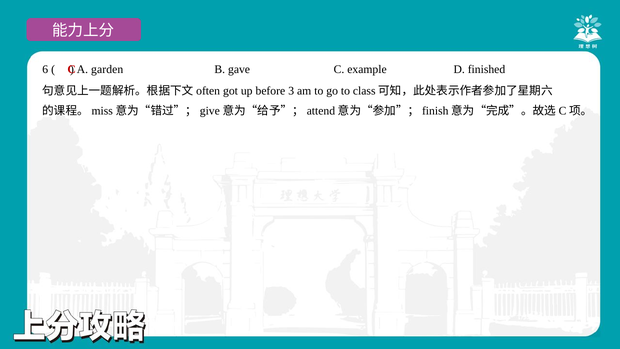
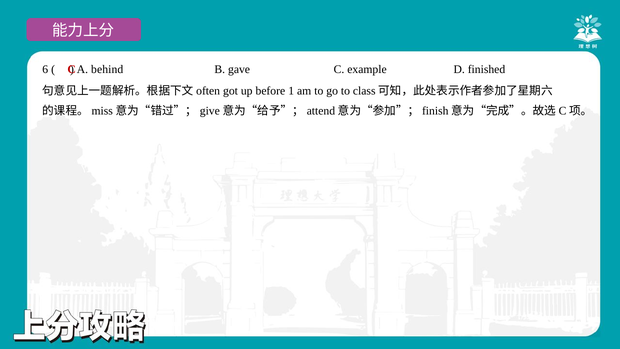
garden: garden -> behind
3: 3 -> 1
